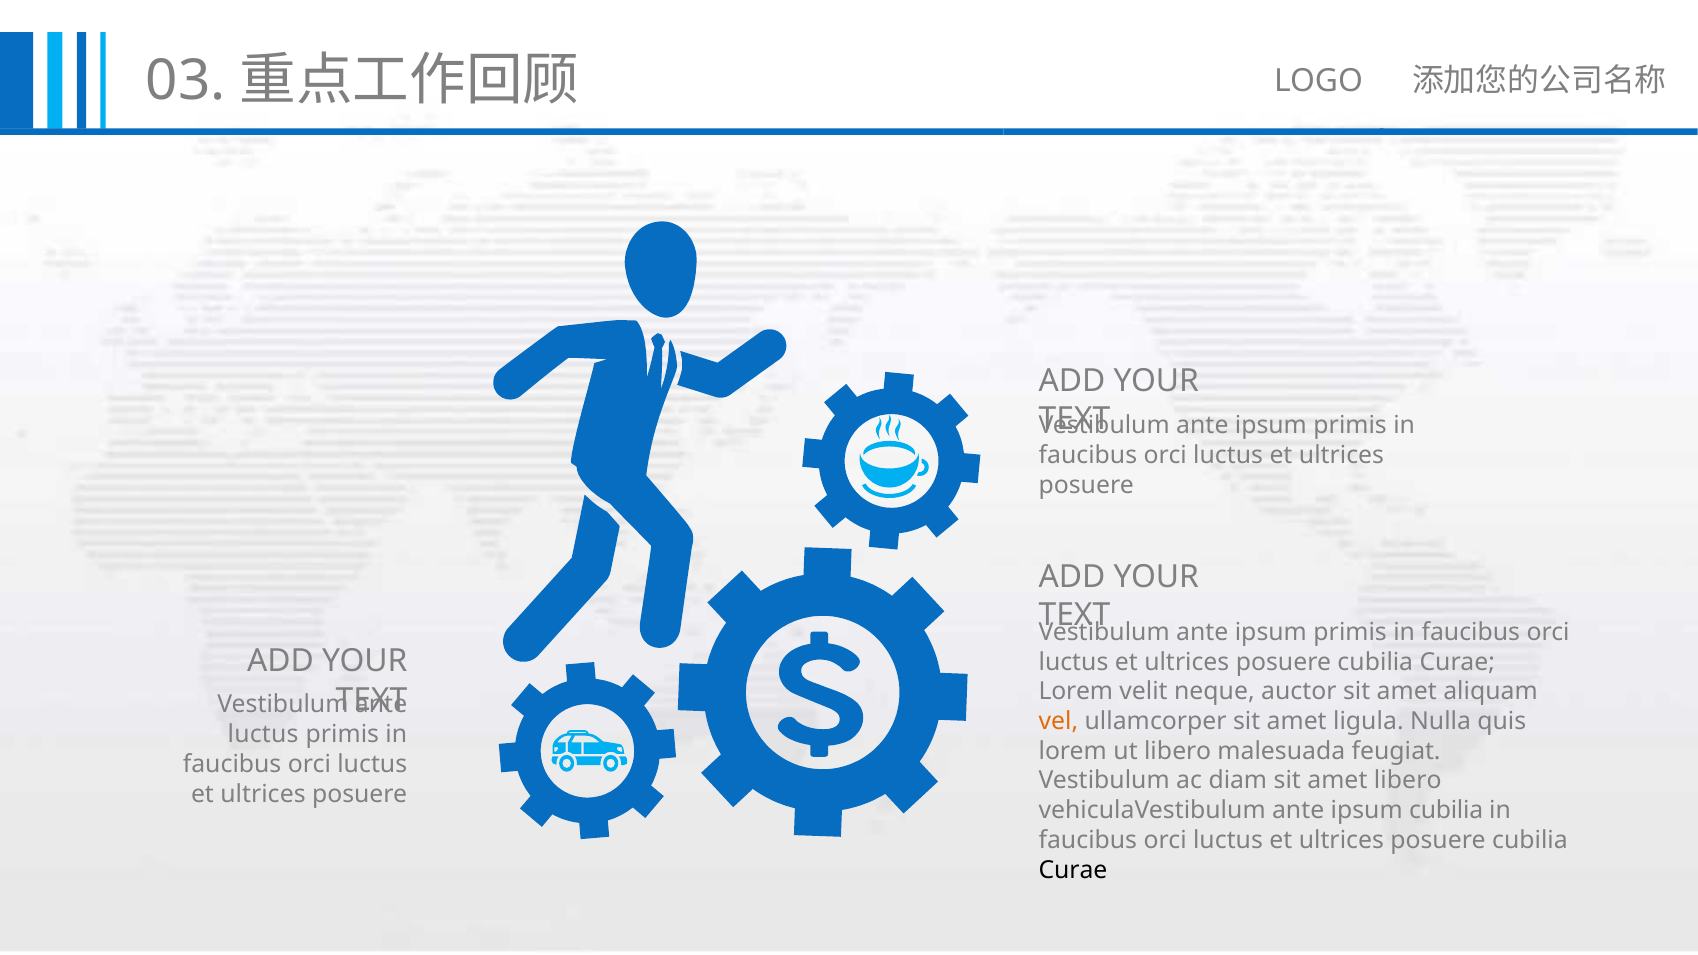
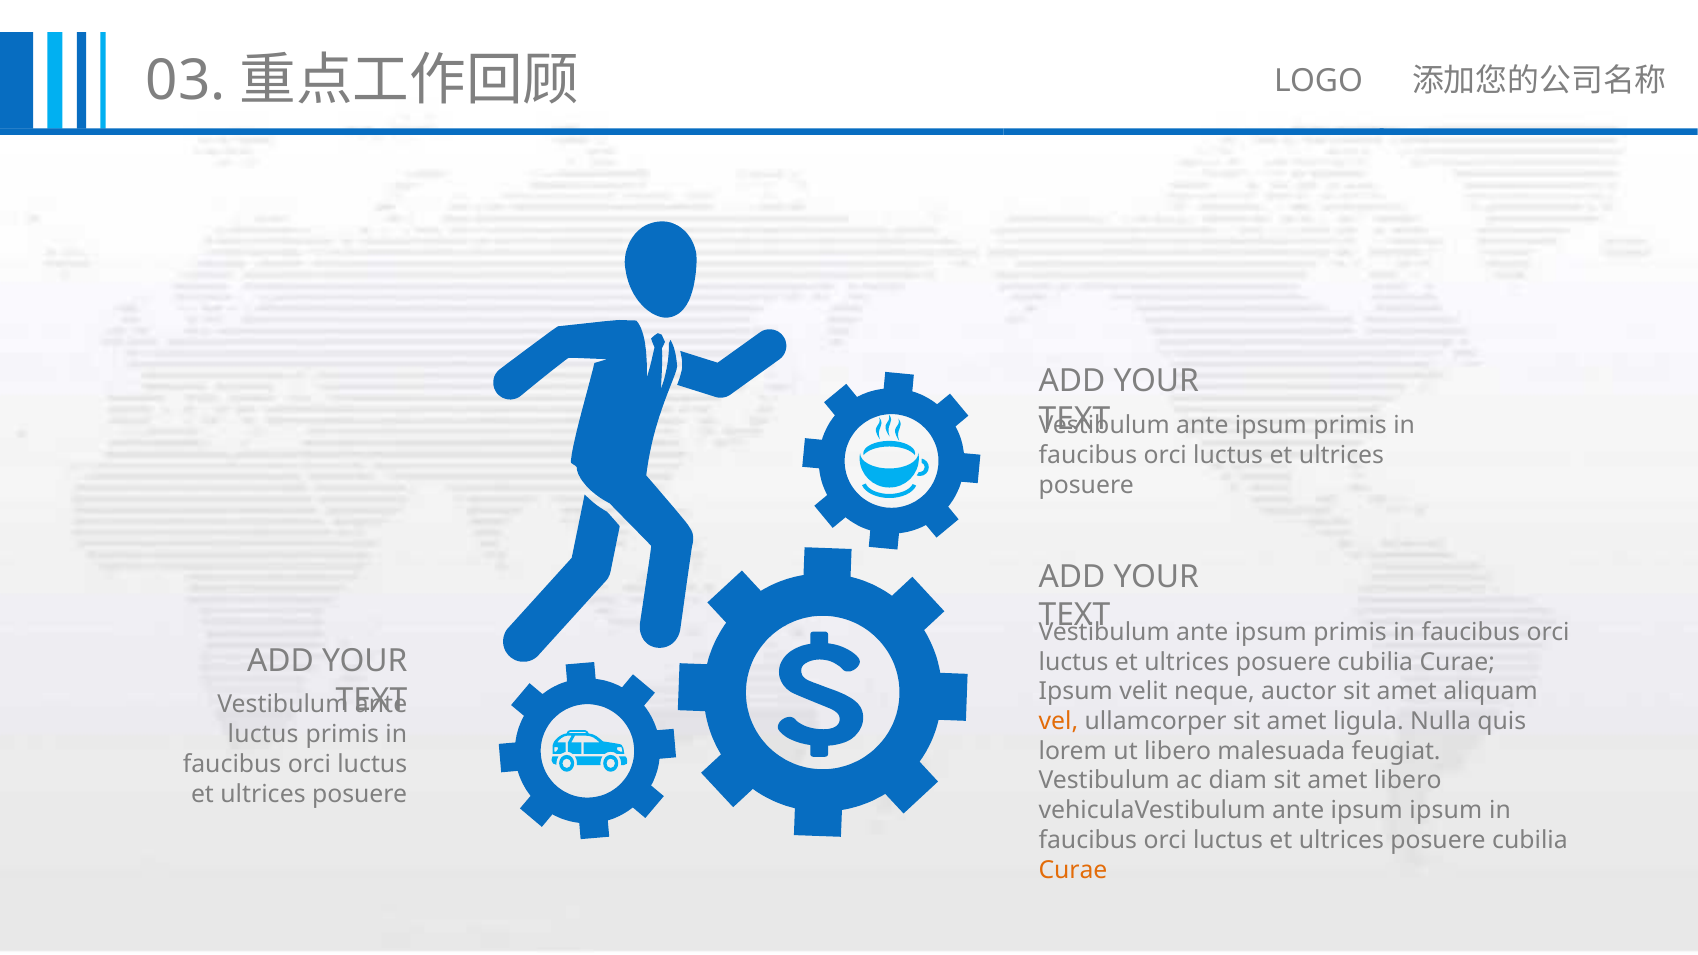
Lorem at (1076, 692): Lorem -> Ipsum
ipsum cubilia: cubilia -> ipsum
Curae at (1073, 870) colour: black -> orange
